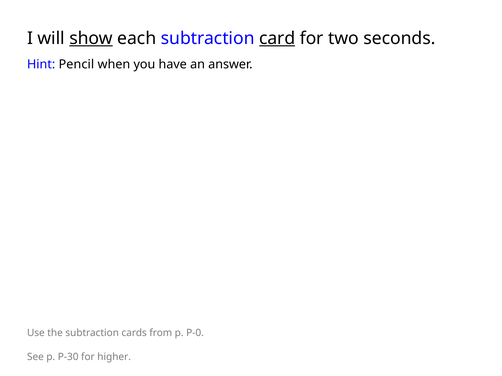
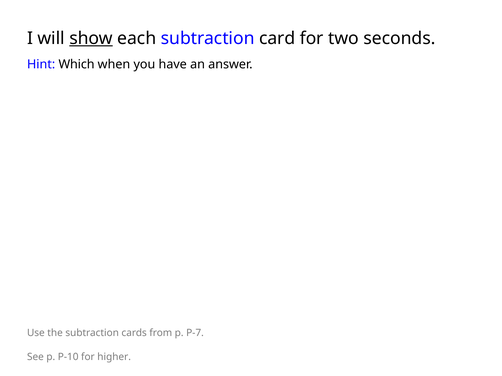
card underline: present -> none
Pencil: Pencil -> Which
P-0: P-0 -> P-7
P-30: P-30 -> P-10
